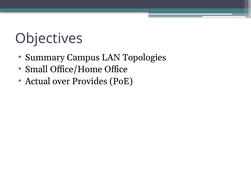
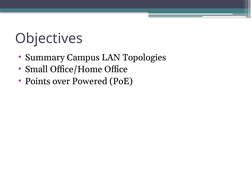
Actual: Actual -> Points
Provides: Provides -> Powered
